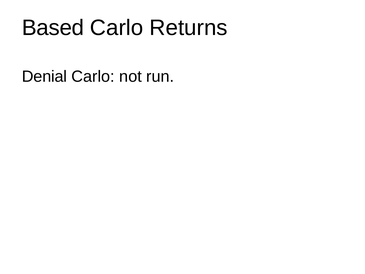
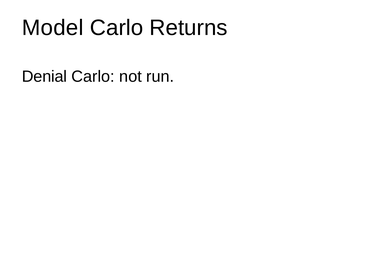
Based: Based -> Model
